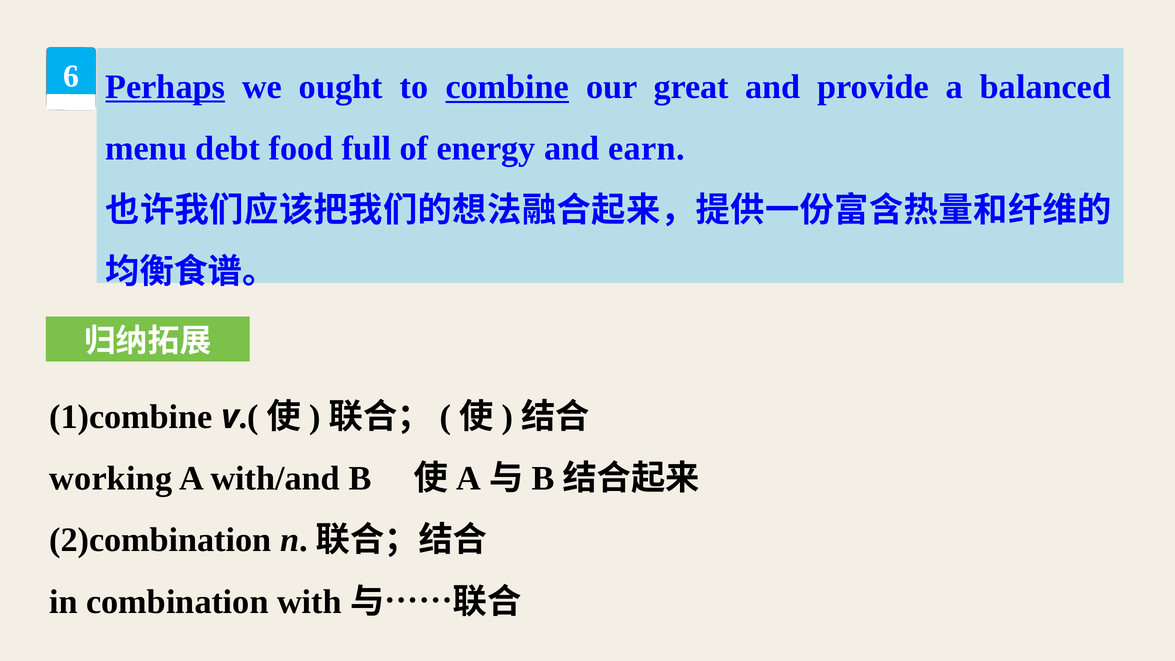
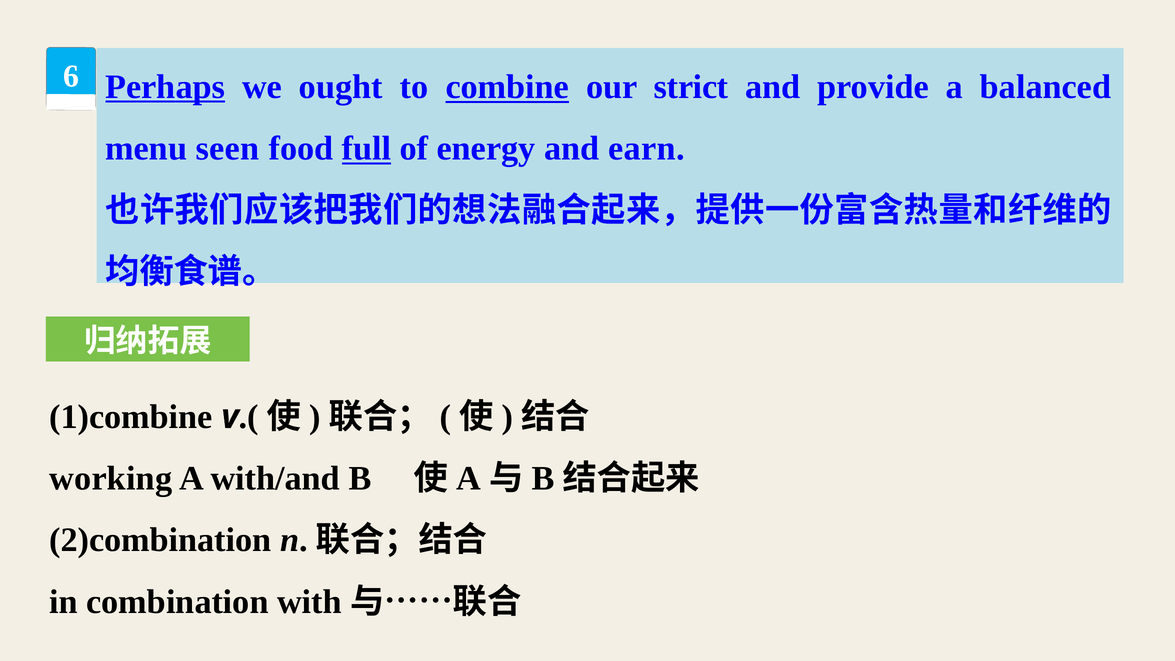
great: great -> strict
debt: debt -> seen
full underline: none -> present
